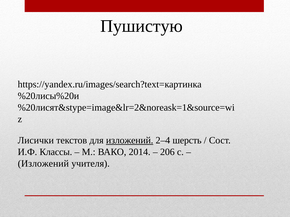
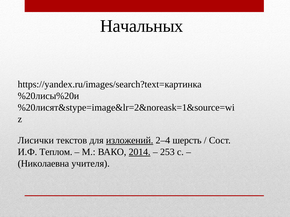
Пушистую: Пушистую -> Начальных
Классы: Классы -> Теплом
2014 underline: none -> present
206: 206 -> 253
Изложений at (43, 164): Изложений -> Николаевна
